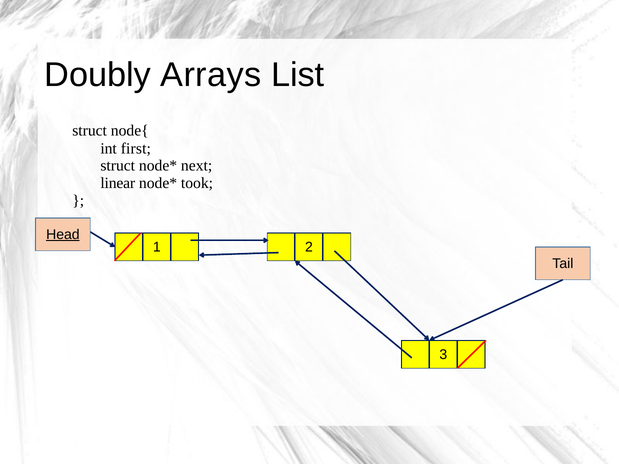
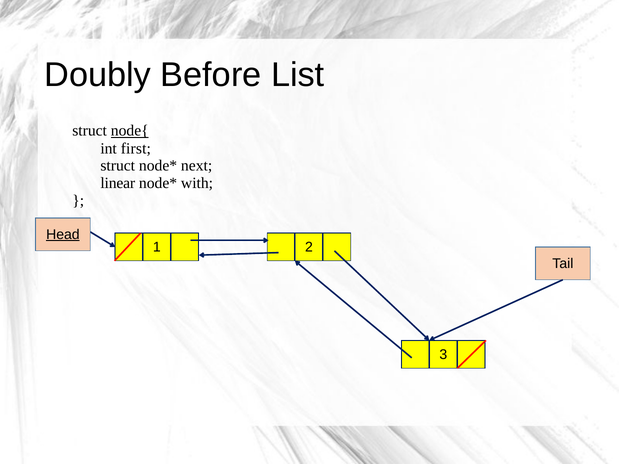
Arrays: Arrays -> Before
node{ underline: none -> present
took: took -> with
